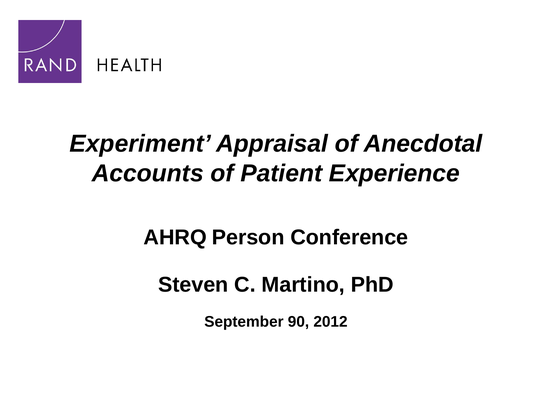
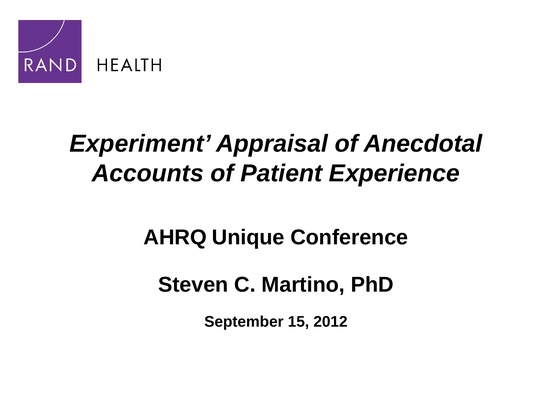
Person: Person -> Unique
90: 90 -> 15
